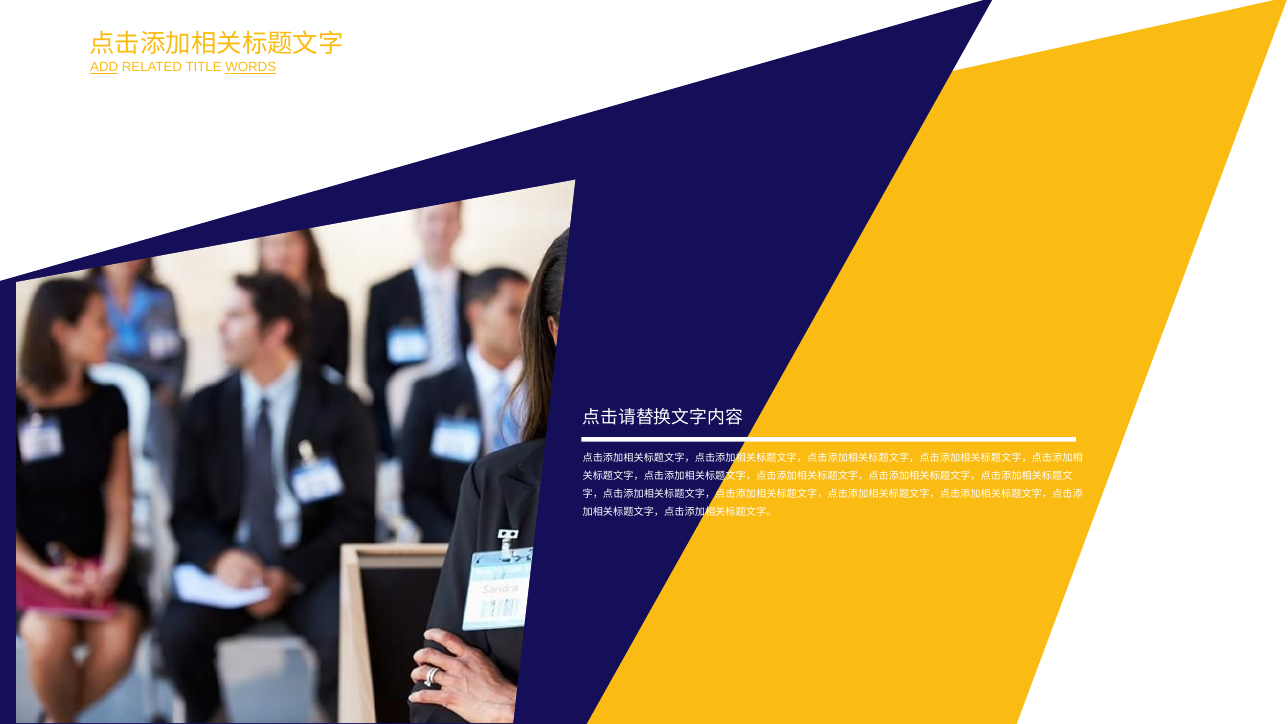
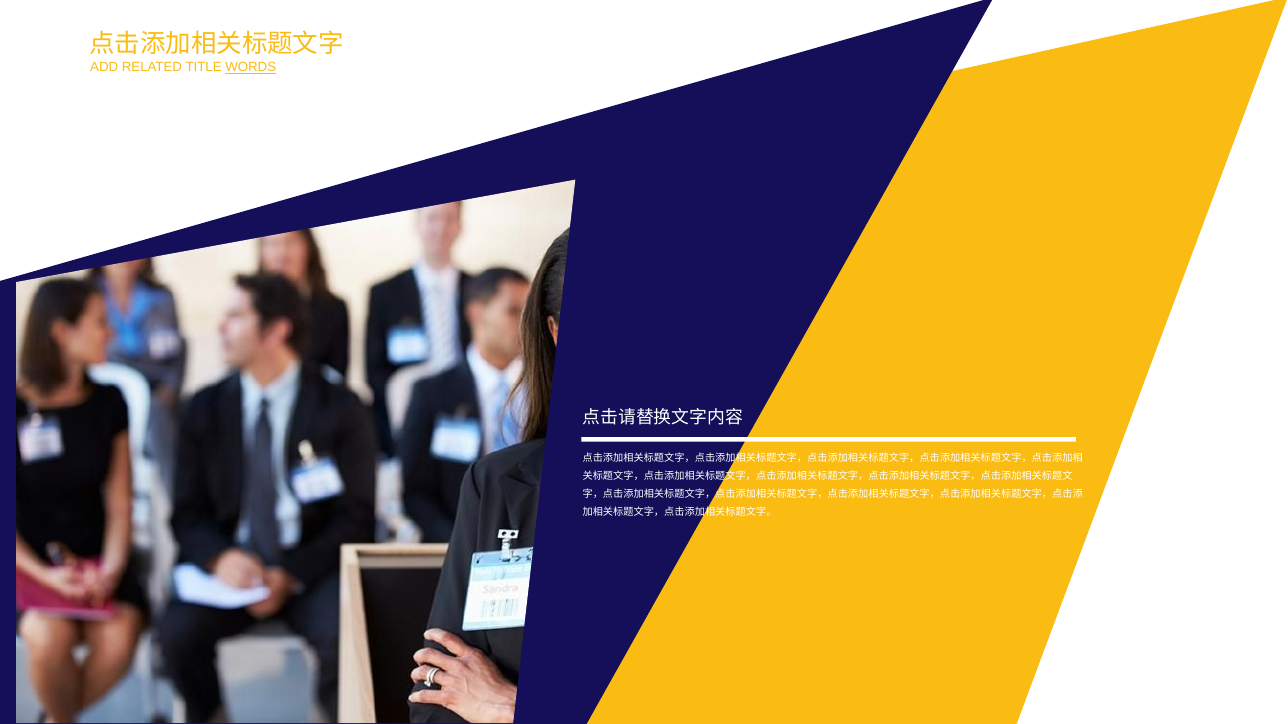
ADD underline: present -> none
